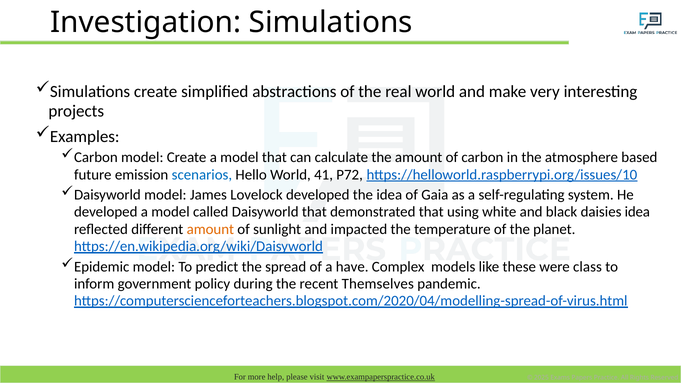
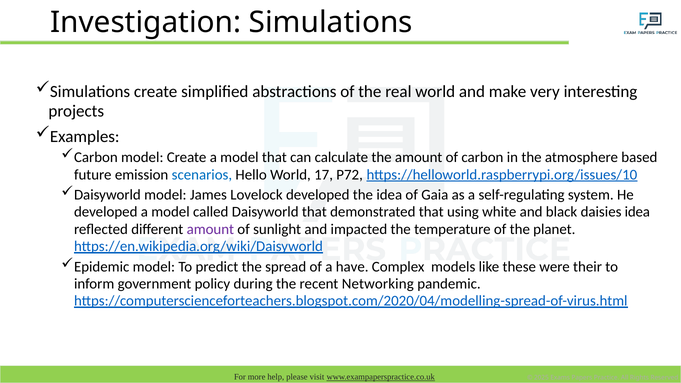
41: 41 -> 17
amount at (210, 229) colour: orange -> purple
class: class -> their
Themselves: Themselves -> Networking
